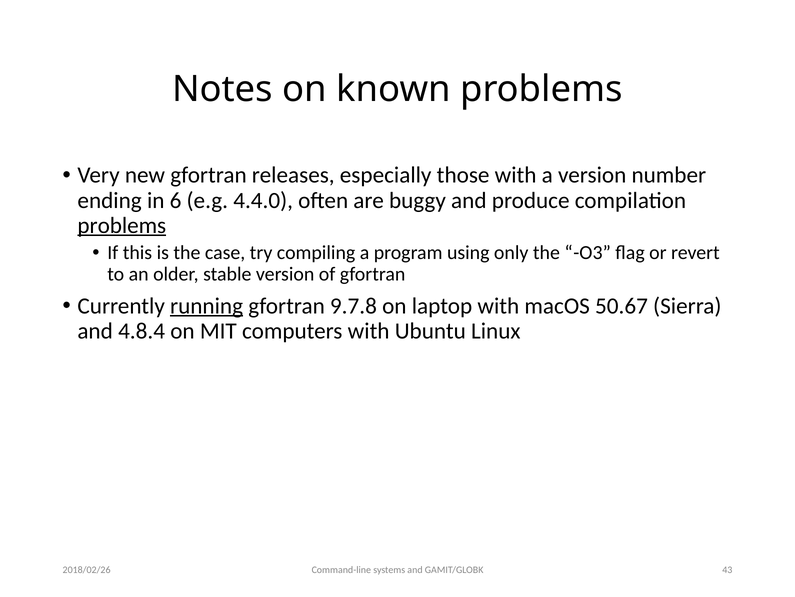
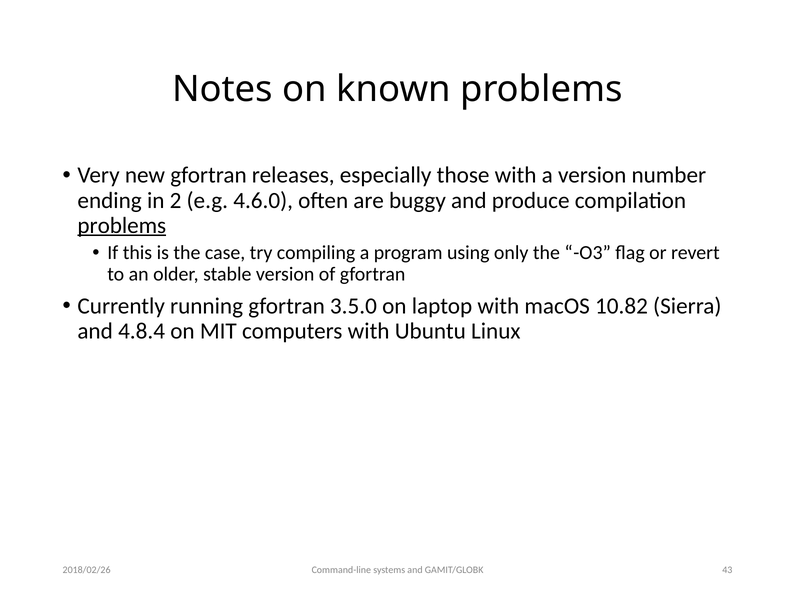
6: 6 -> 2
4.4.0: 4.4.0 -> 4.6.0
running underline: present -> none
9.7.8: 9.7.8 -> 3.5.0
50.67: 50.67 -> 10.82
